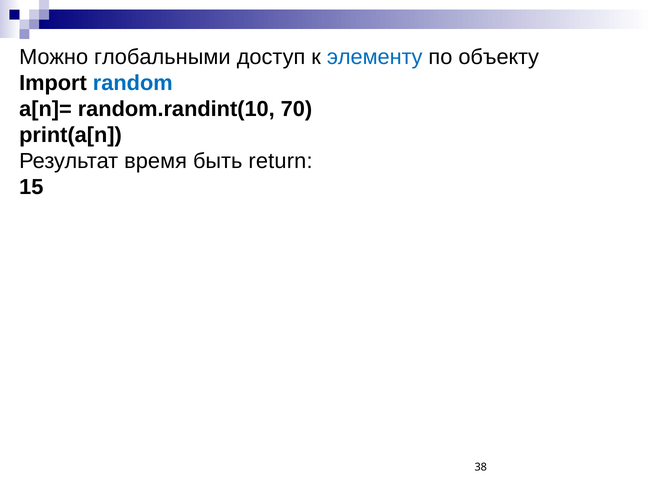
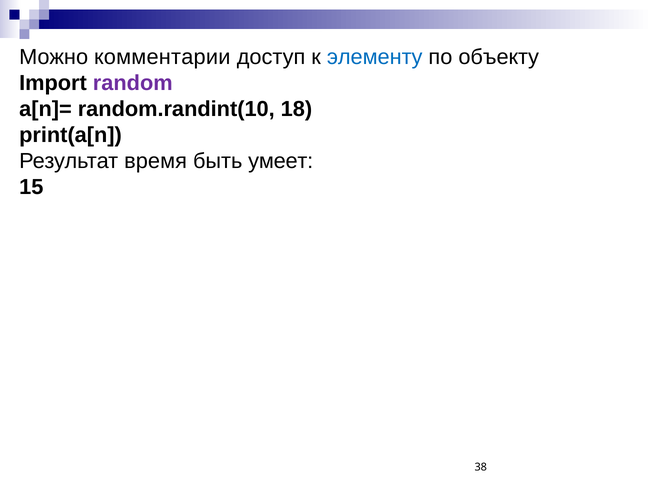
глобальными: глобальными -> комментарии
random colour: blue -> purple
70: 70 -> 18
return: return -> умеет
